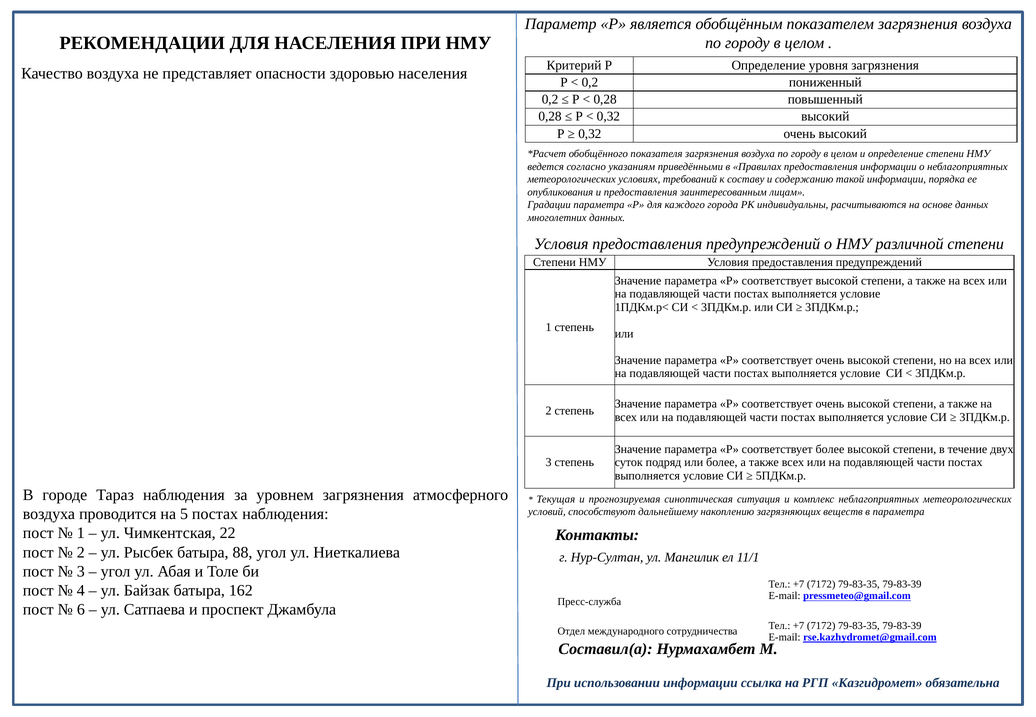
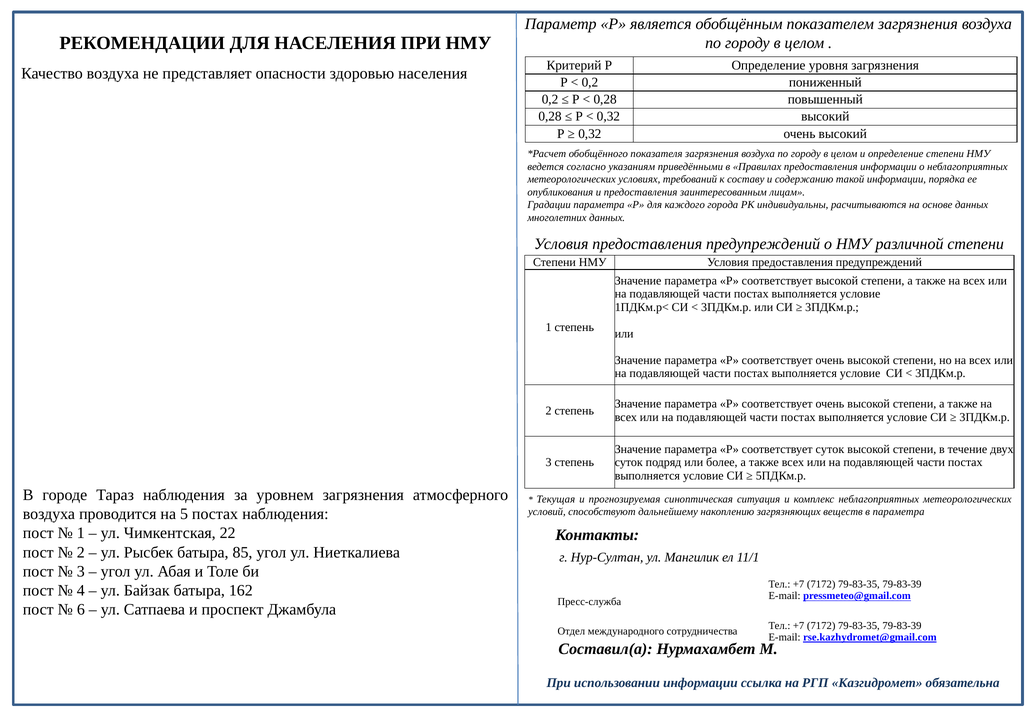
соответствует более: более -> суток
88: 88 -> 85
